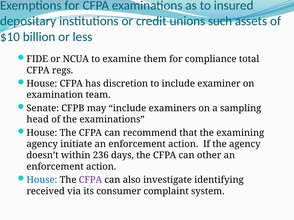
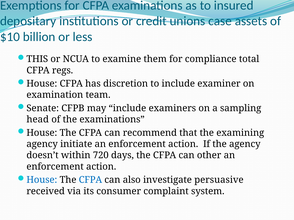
such: such -> case
FIDE: FIDE -> THIS
236: 236 -> 720
CFPA at (90, 180) colour: purple -> blue
identifying: identifying -> persuasive
